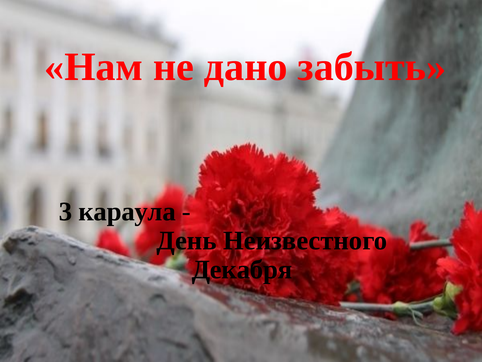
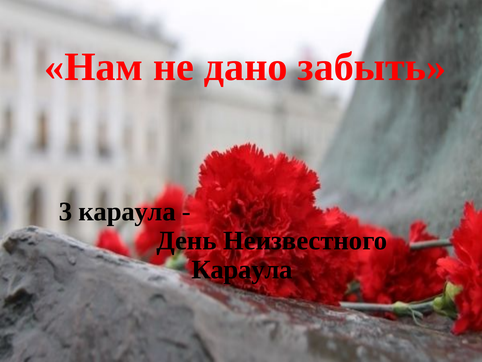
Декабря at (242, 269): Декабря -> Караула
